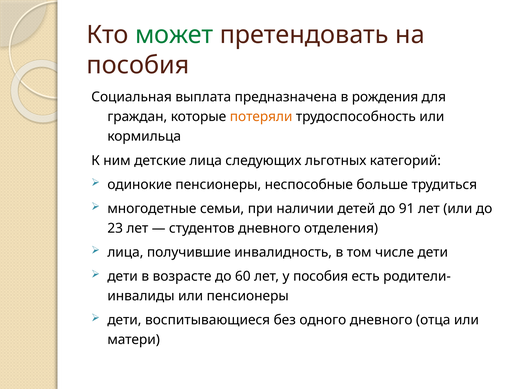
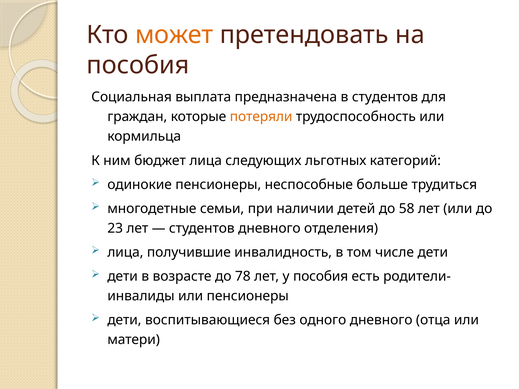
может colour: green -> orange
в рождения: рождения -> студентов
детские: детские -> бюджет
91: 91 -> 58
60: 60 -> 78
